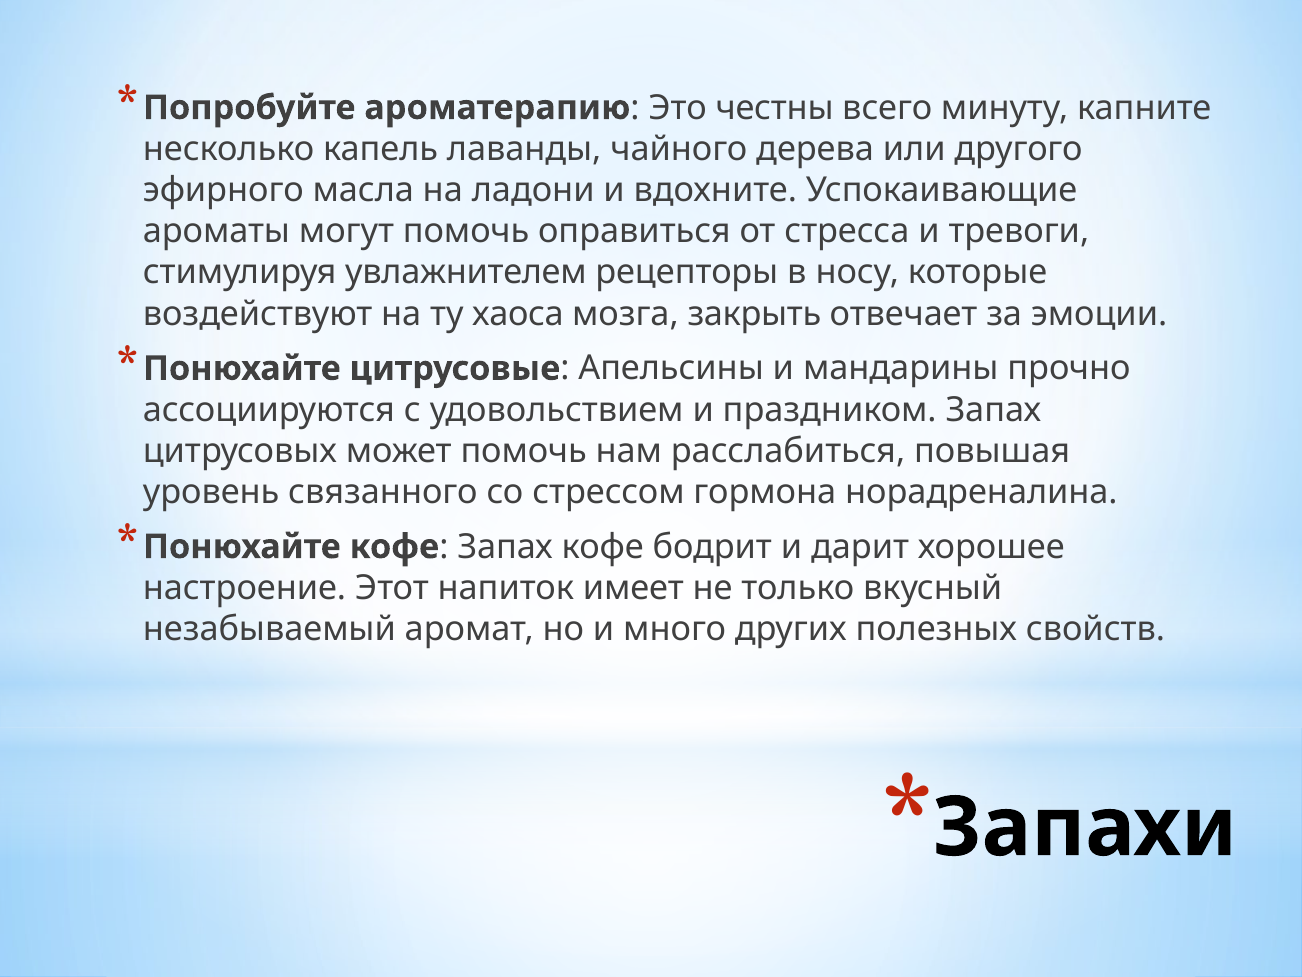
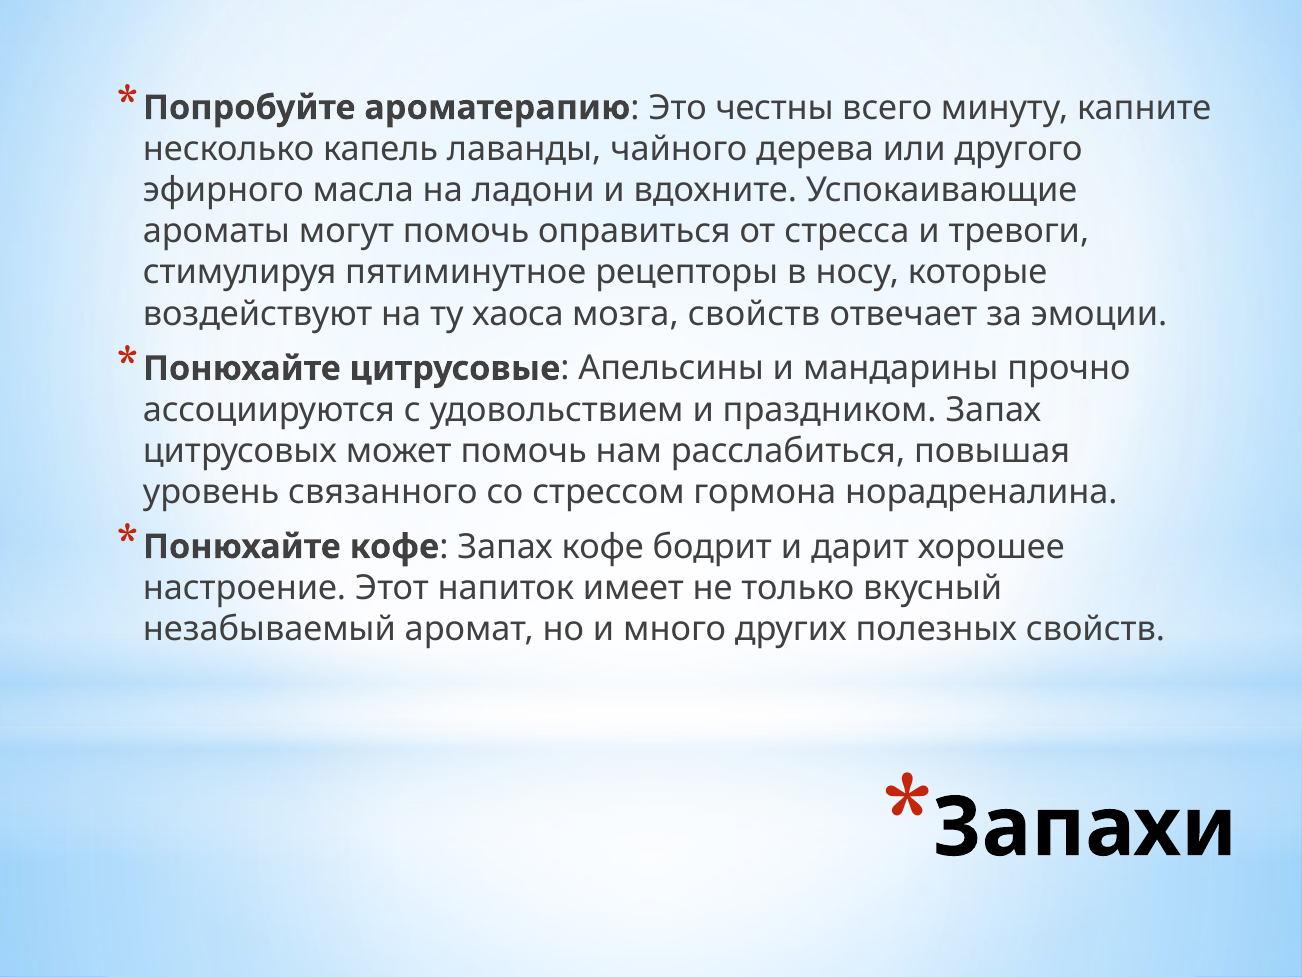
увлажнителем: увлажнителем -> пятиминутное
мозга закрыть: закрыть -> свойств
